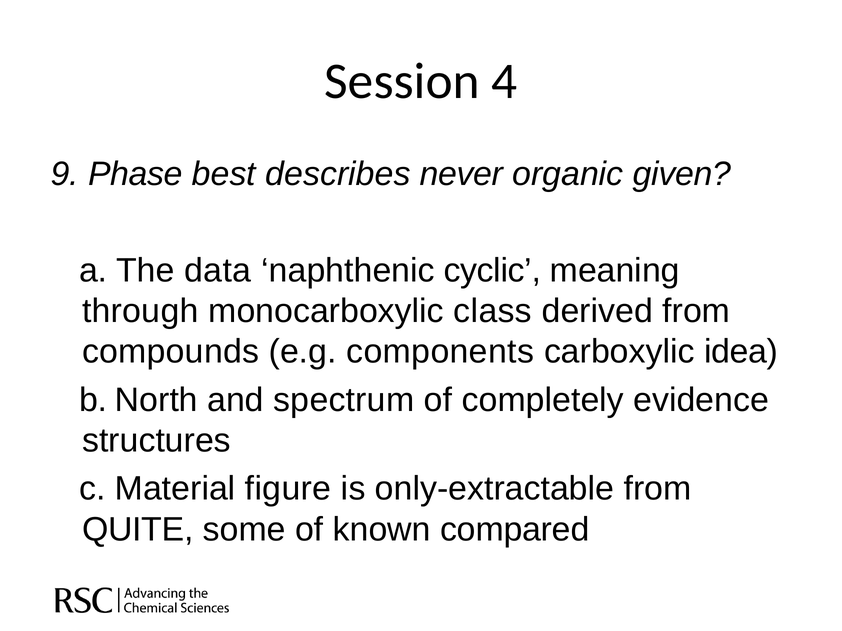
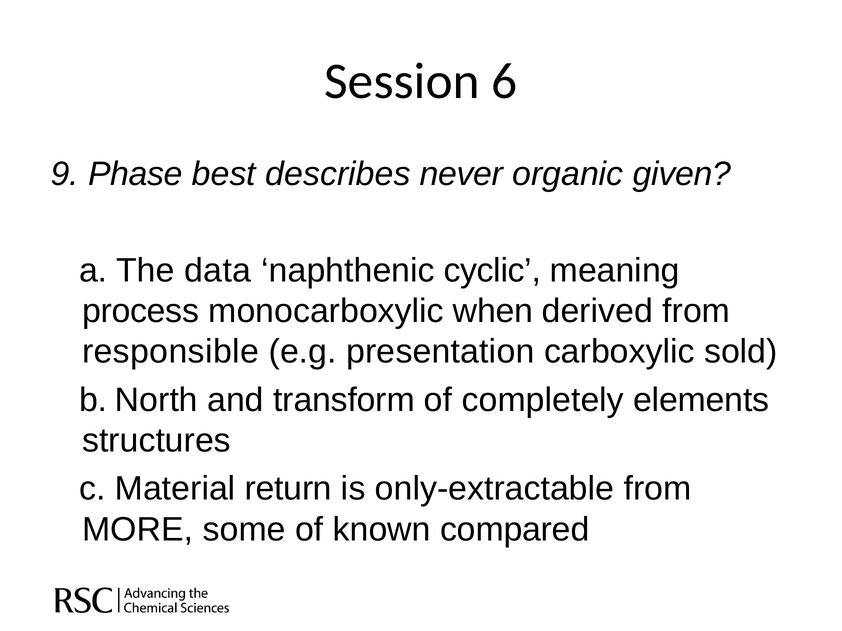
4: 4 -> 6
through: through -> process
class: class -> when
compounds: compounds -> responsible
components: components -> presentation
idea: idea -> sold
spectrum: spectrum -> transform
evidence: evidence -> elements
figure: figure -> return
QUITE: QUITE -> MORE
